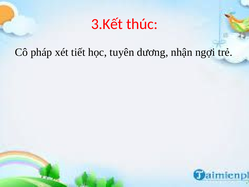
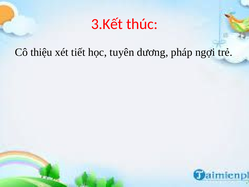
pháp: pháp -> thiệu
nhận: nhận -> pháp
